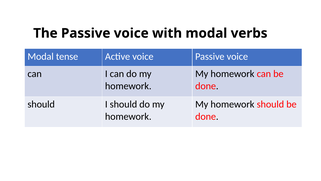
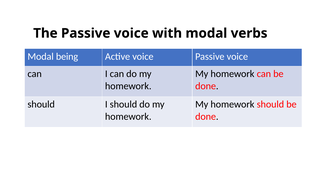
tense: tense -> being
